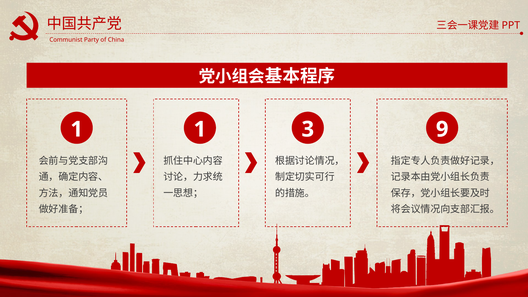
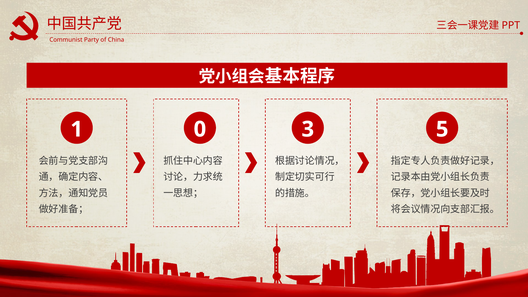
1 1: 1 -> 0
9: 9 -> 5
